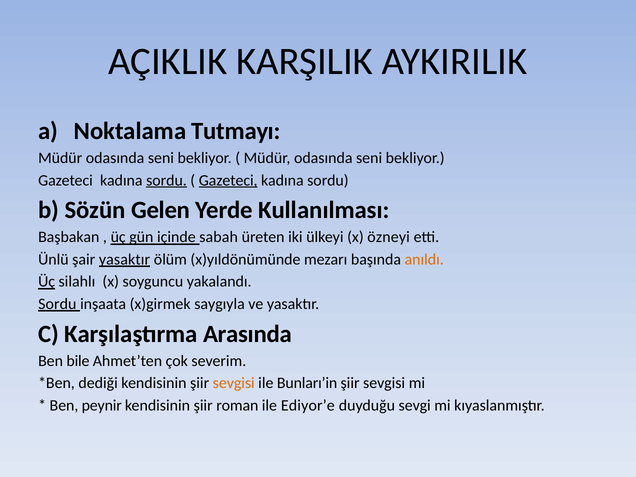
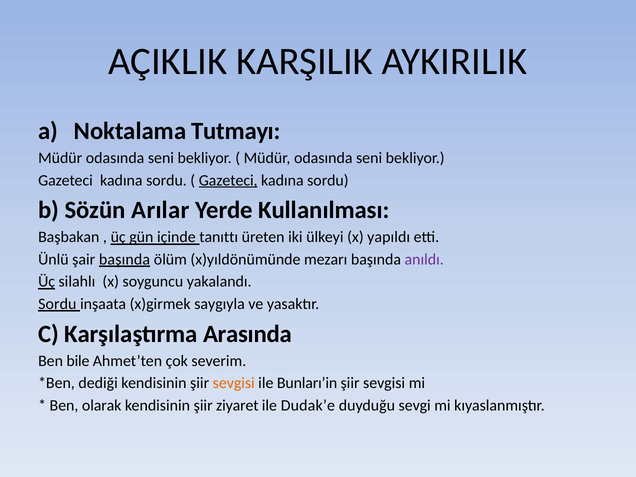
sordu at (167, 180) underline: present -> none
Gelen: Gelen -> Arılar
sabah: sabah -> tanıttı
özneyi: özneyi -> yapıldı
şair yasaktır: yasaktır -> başında
anıldı colour: orange -> purple
peynir: peynir -> olarak
roman: roman -> ziyaret
Ediyor’e: Ediyor’e -> Dudak’e
